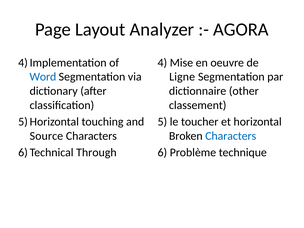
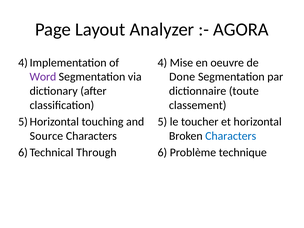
Word colour: blue -> purple
Ligne: Ligne -> Done
other: other -> toute
